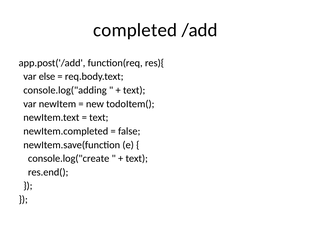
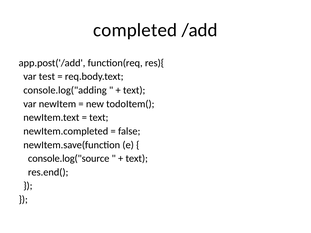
else: else -> test
console.log("create: console.log("create -> console.log("source
